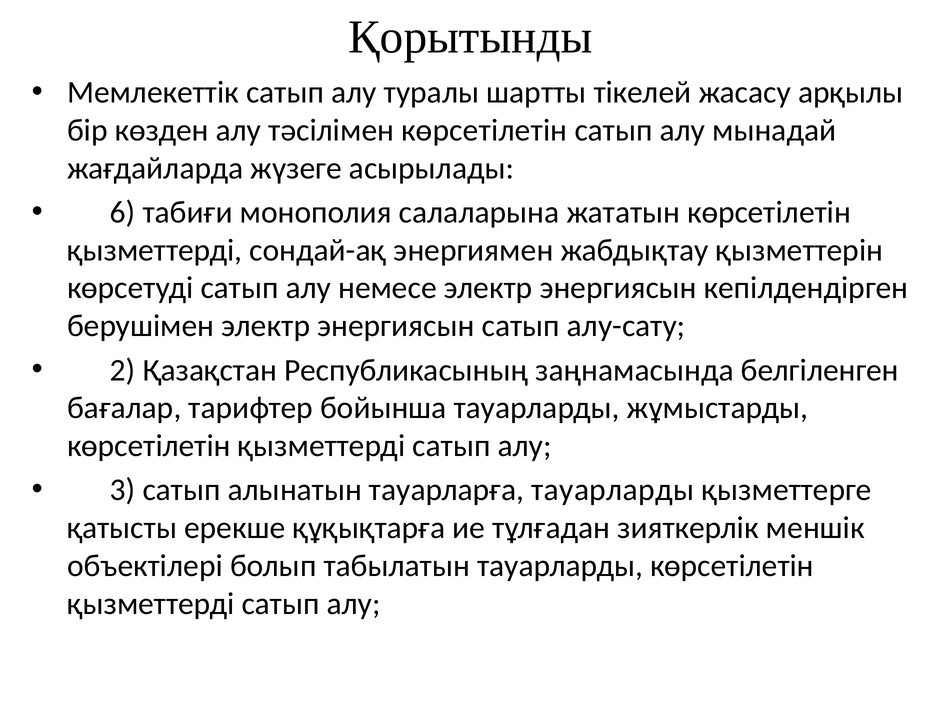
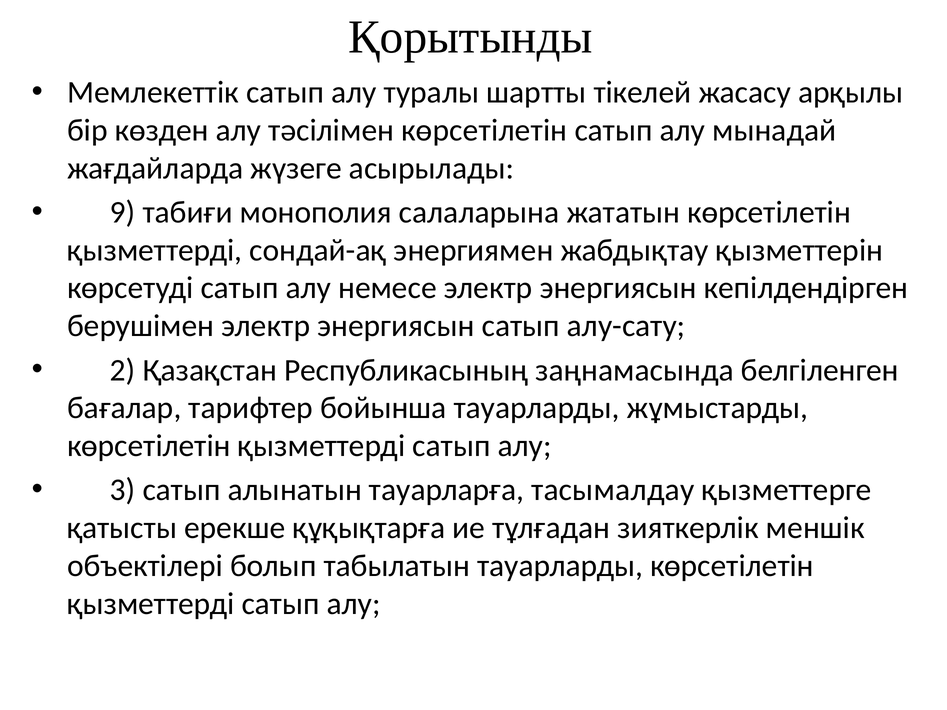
6: 6 -> 9
тауарларға тауарларды: тауарларды -> тасымалдау
